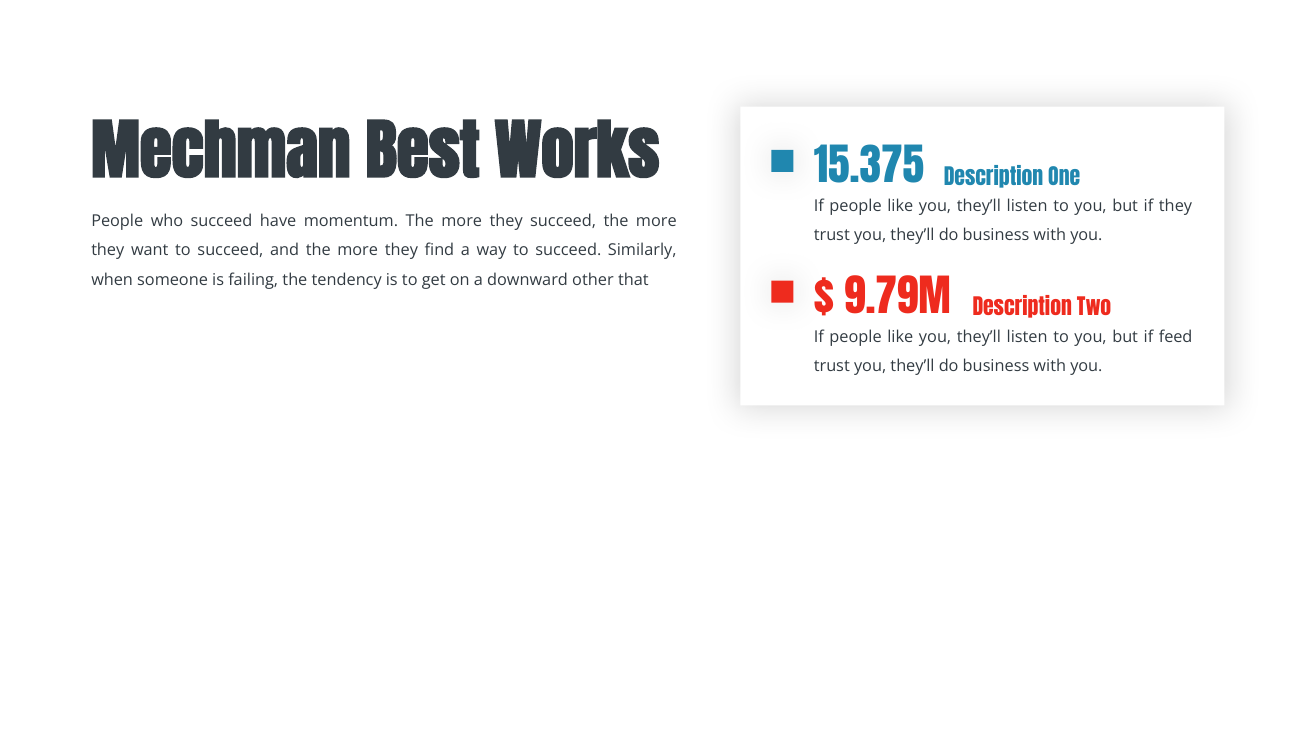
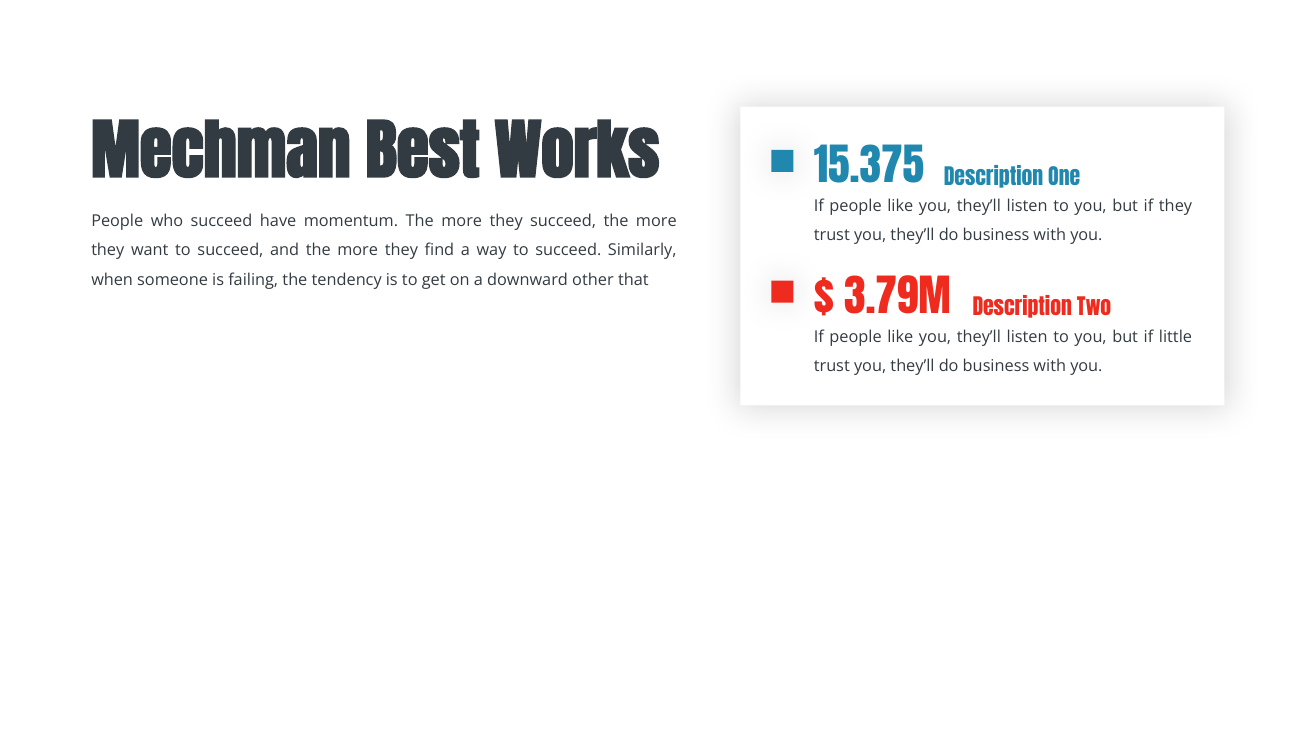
9.79M: 9.79M -> 3.79M
feed: feed -> little
